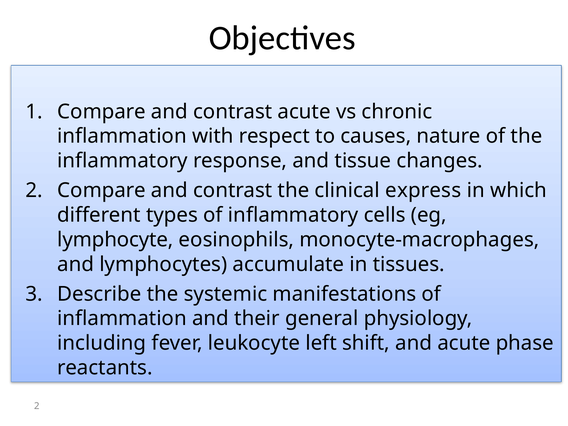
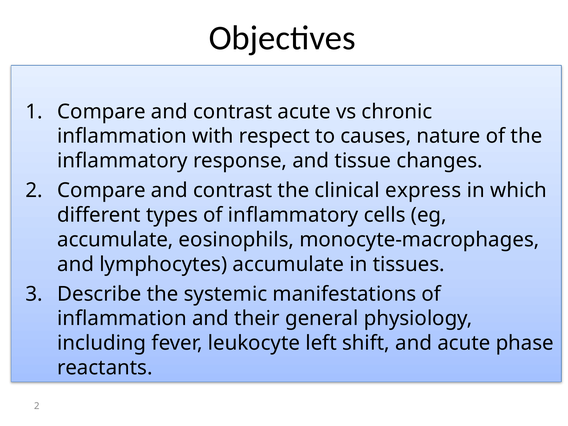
lymphocyte at (115, 240): lymphocyte -> accumulate
